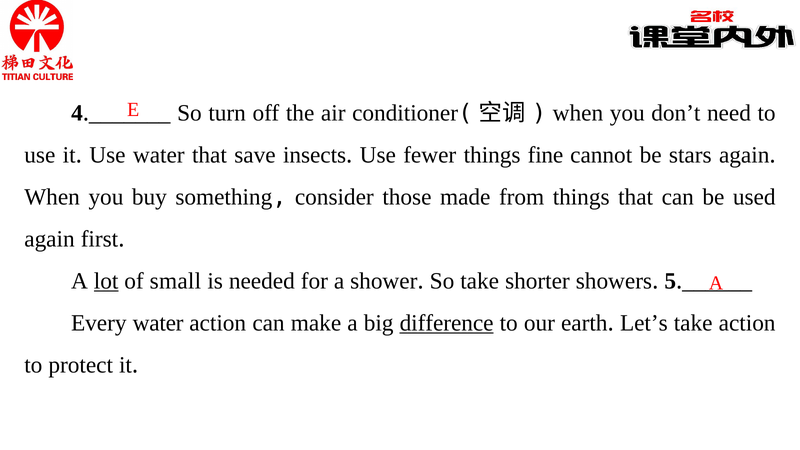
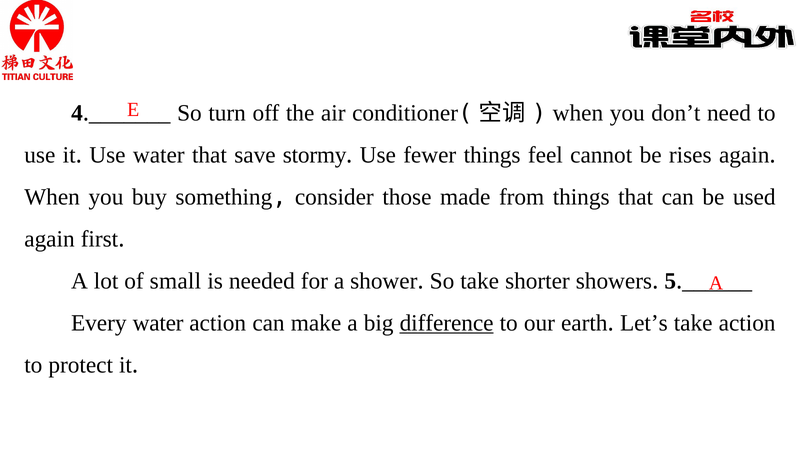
insects: insects -> stormy
fine: fine -> feel
stars: stars -> rises
lot underline: present -> none
